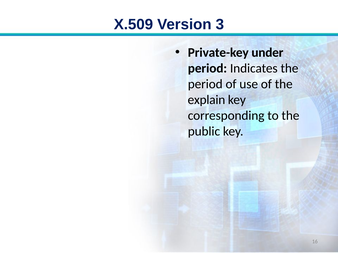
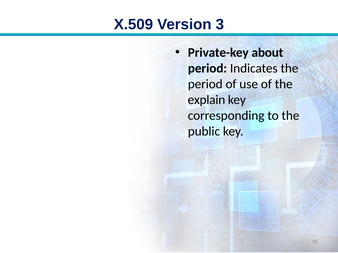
under: under -> about
